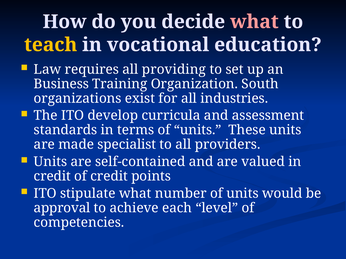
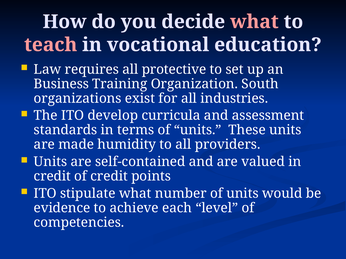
teach colour: yellow -> pink
providing: providing -> protective
specialist: specialist -> humidity
approval: approval -> evidence
